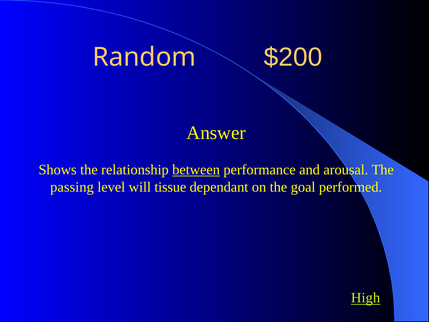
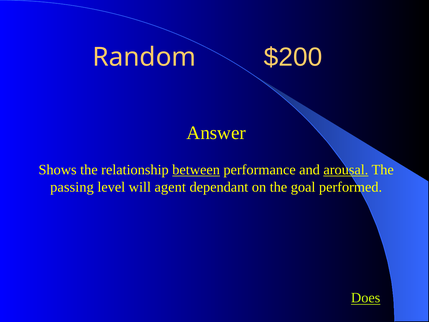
arousal underline: none -> present
tissue: tissue -> agent
High: High -> Does
